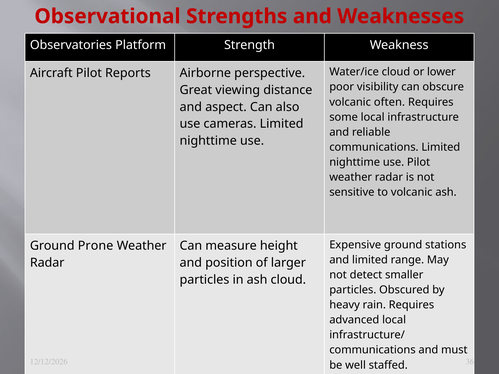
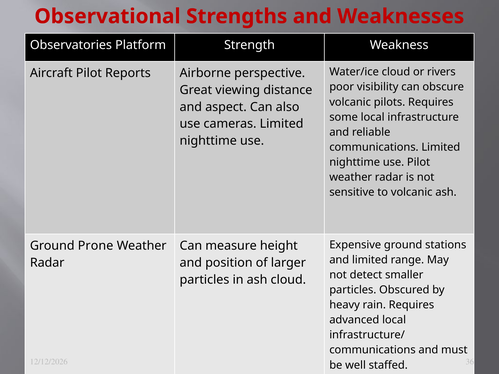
lower: lower -> rivers
often: often -> pilots
